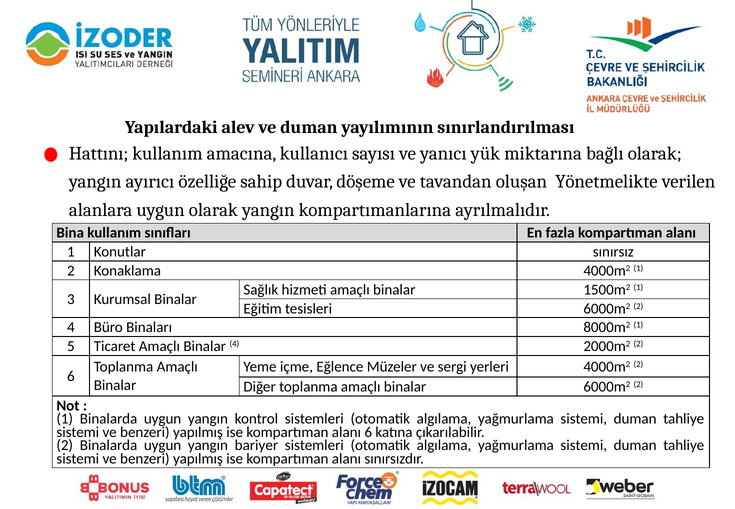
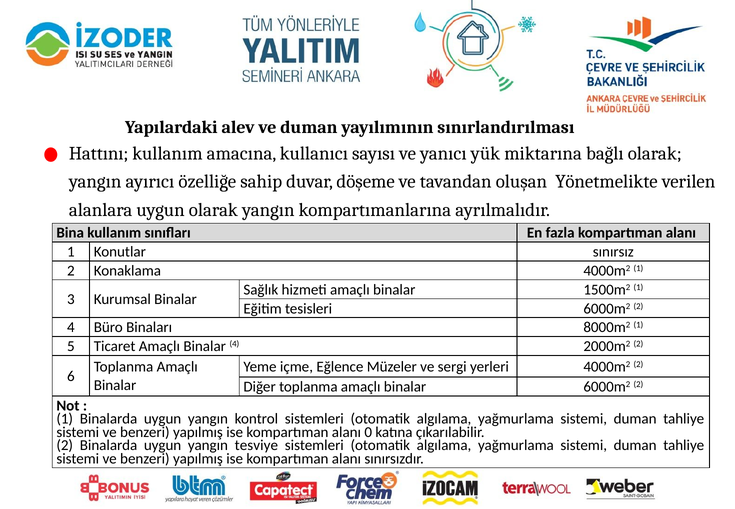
alanı 6: 6 -> 0
bariyer: bariyer -> tesviye
